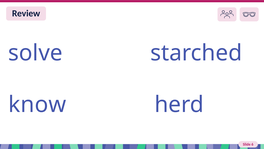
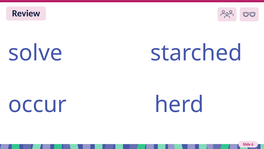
know: know -> occur
